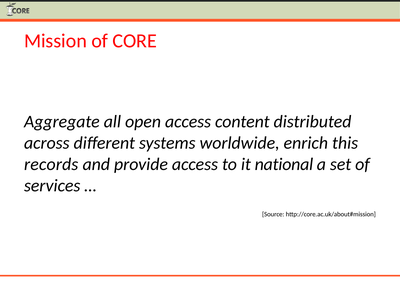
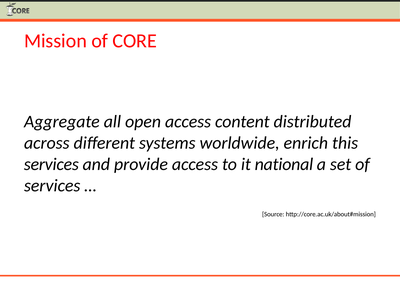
records at (51, 164): records -> services
